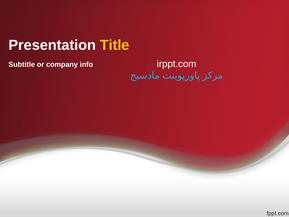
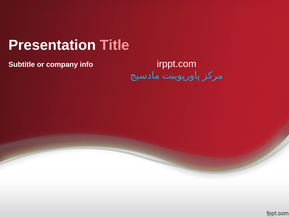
Title colour: yellow -> pink
